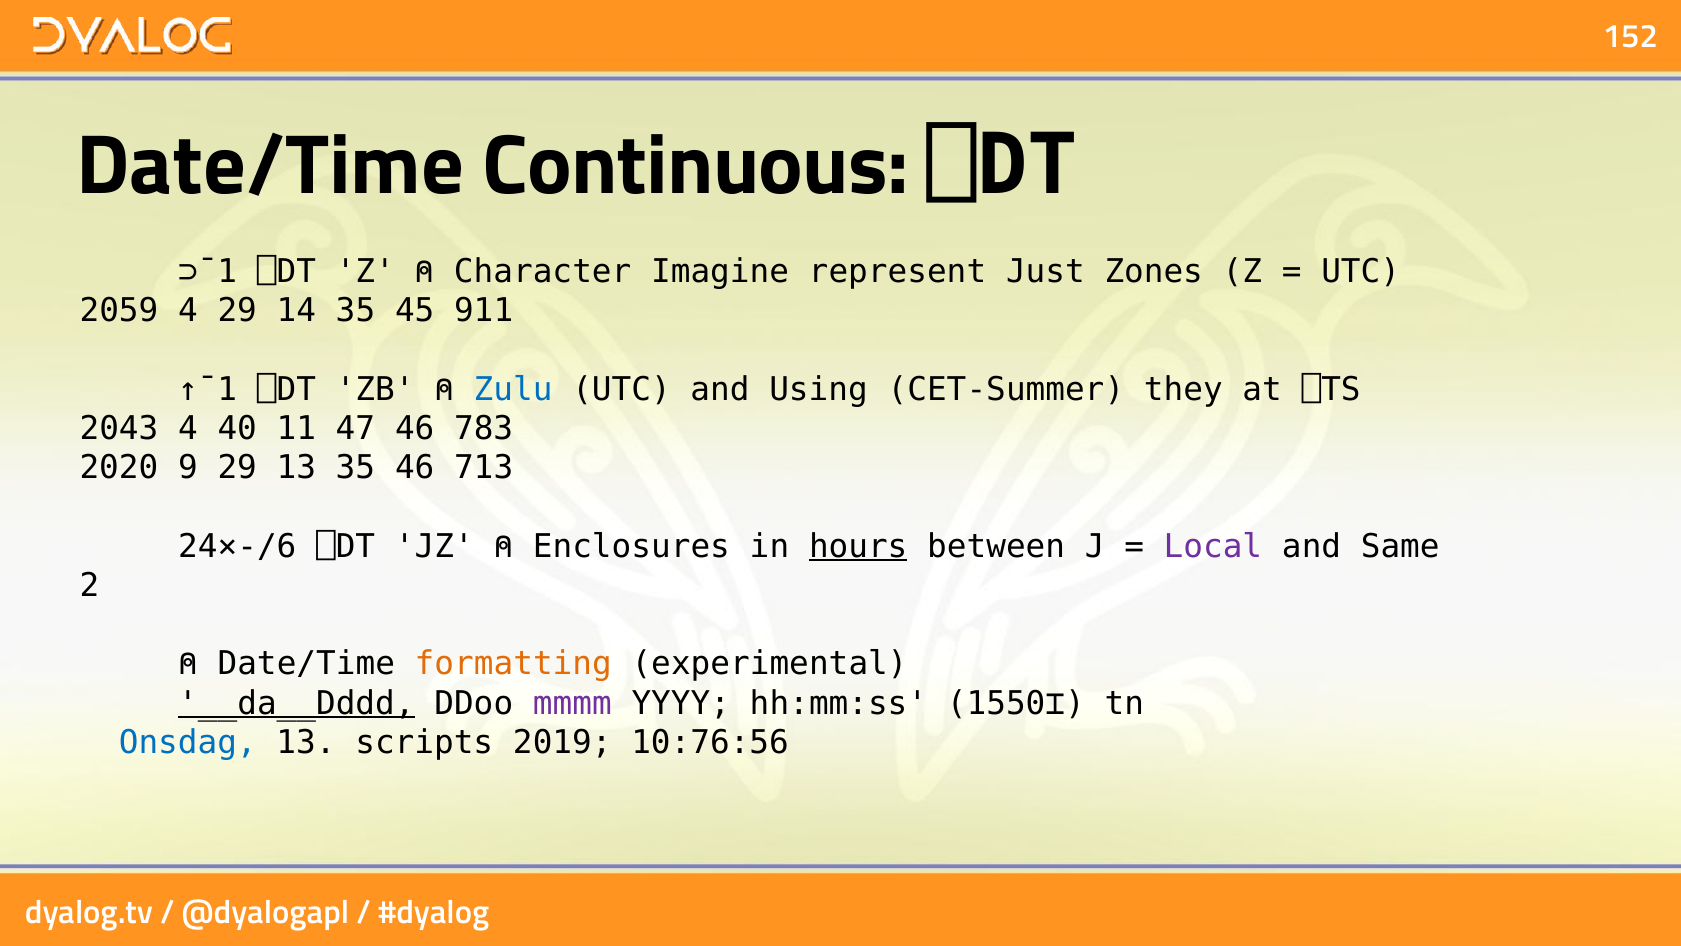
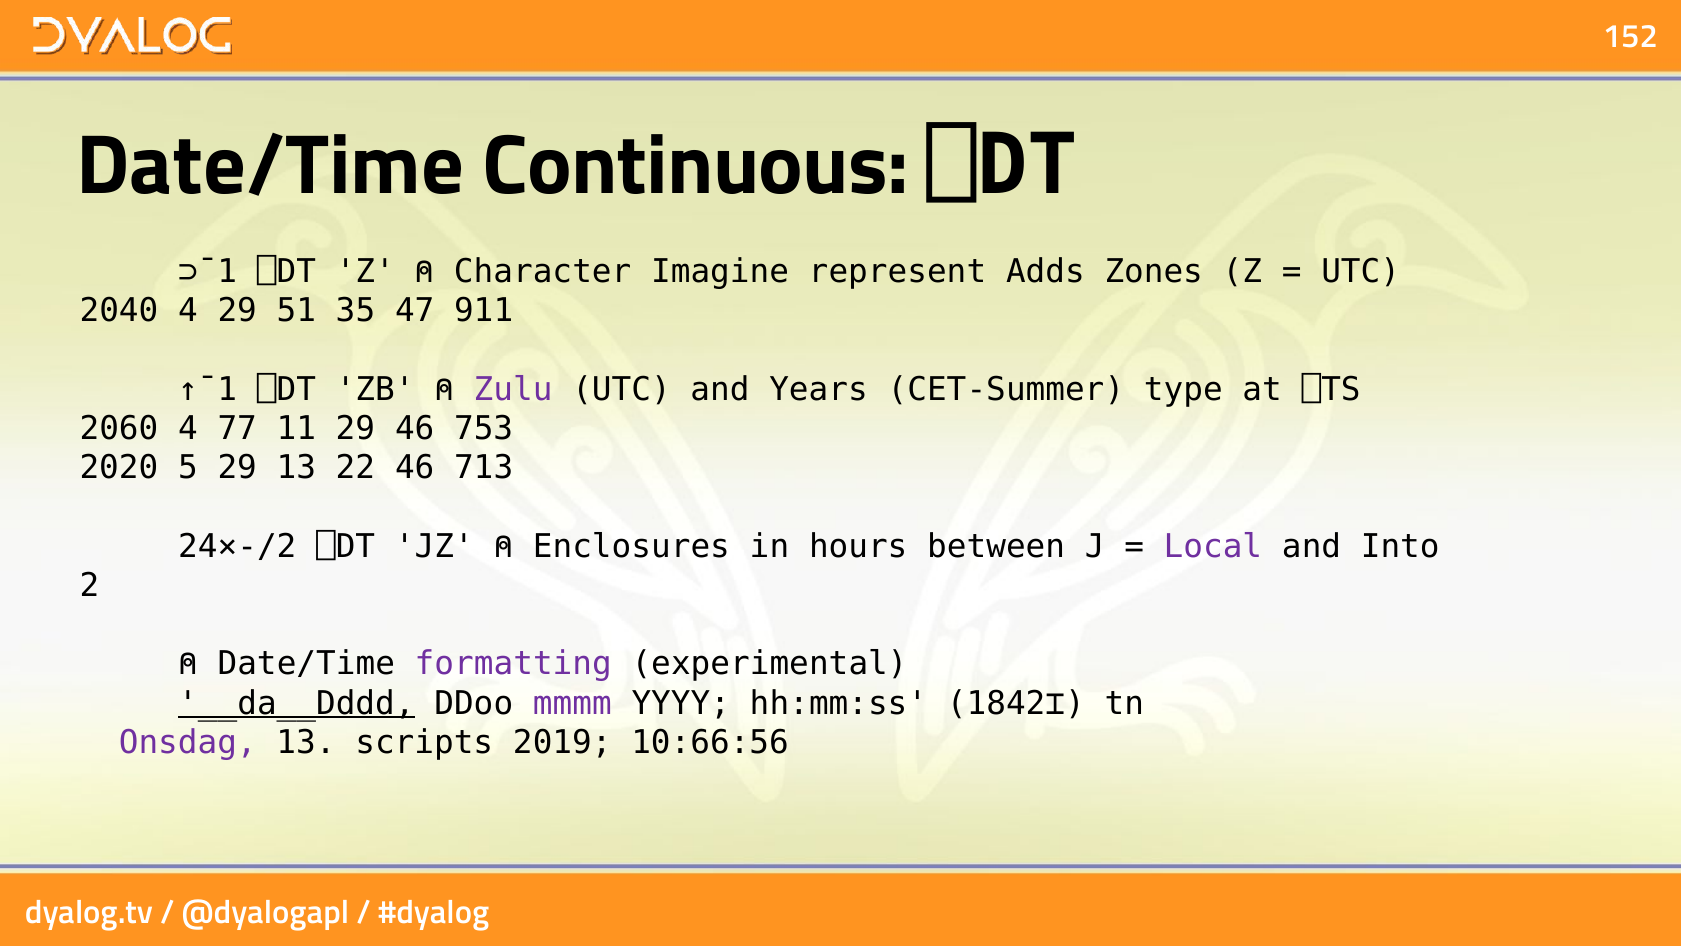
Just: Just -> Adds
2059: 2059 -> 2040
14: 14 -> 51
45: 45 -> 47
Zulu colour: blue -> purple
Using: Using -> Years
they: they -> type
2043: 2043 -> 2060
40: 40 -> 77
11 47: 47 -> 29
783: 783 -> 753
9: 9 -> 5
13 35: 35 -> 22
24×-/6: 24×-/6 -> 24×-/2
hours underline: present -> none
Same: Same -> Into
formatting colour: orange -> purple
1550⌶: 1550⌶ -> 1842⌶
Onsdag colour: blue -> purple
10:76:56: 10:76:56 -> 10:66:56
